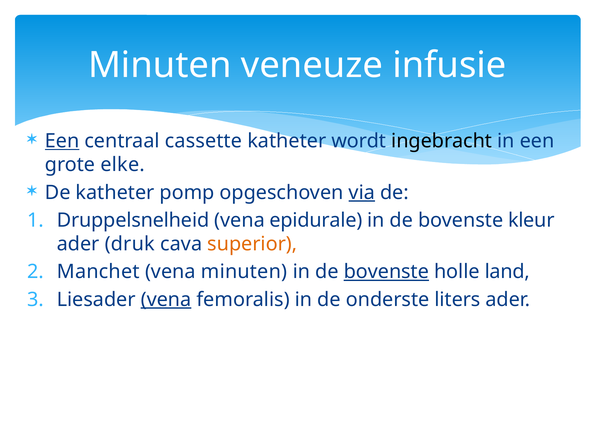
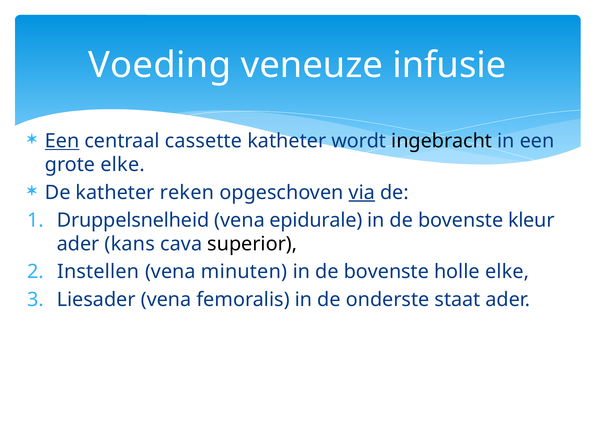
Minuten at (160, 65): Minuten -> Voeding
pomp: pomp -> reken
druk: druk -> kans
superior colour: orange -> black
Manchet: Manchet -> Instellen
bovenste at (386, 272) underline: present -> none
holle land: land -> elke
vena at (166, 300) underline: present -> none
liters: liters -> staat
